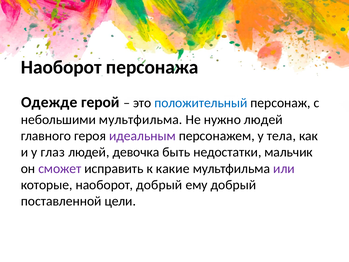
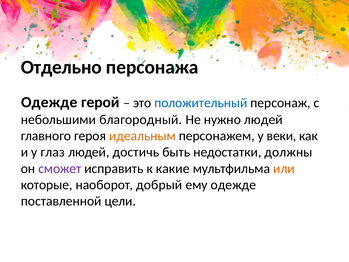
Наоборот at (61, 67): Наоборот -> Отдельно
небольшими мультфильма: мультфильма -> благородный
идеальным colour: purple -> orange
тела: тела -> веки
девочка: девочка -> достичь
мальчик: мальчик -> должны
или colour: purple -> orange
ему добрый: добрый -> одежде
